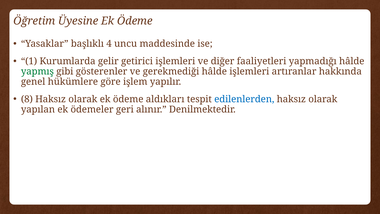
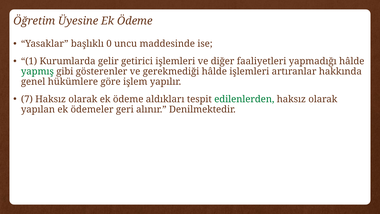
4: 4 -> 0
8: 8 -> 7
edilenlerden colour: blue -> green
